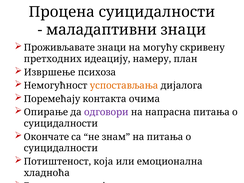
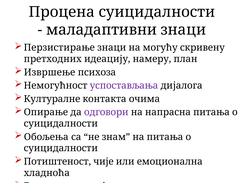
Проживљавате: Проживљавате -> Перзистирање
успостављања colour: orange -> purple
Поремећају: Поремећају -> Културалне
Окончате: Окончате -> Обољења
која: која -> чије
